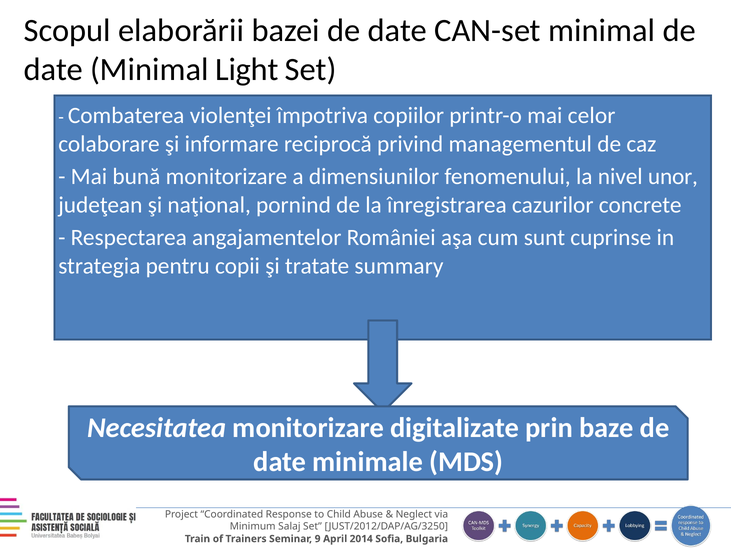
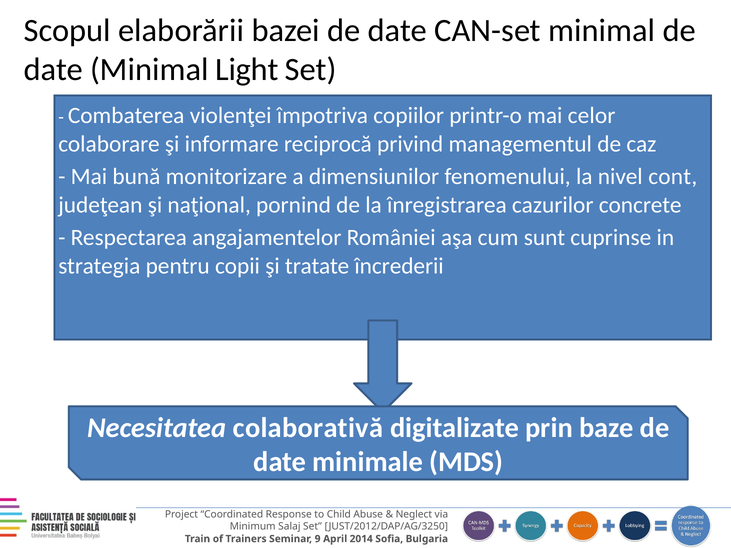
unor: unor -> cont
summary: summary -> încrederii
Necesitatea monitorizare: monitorizare -> colaborativă
